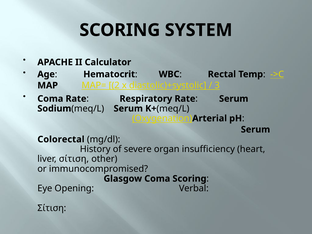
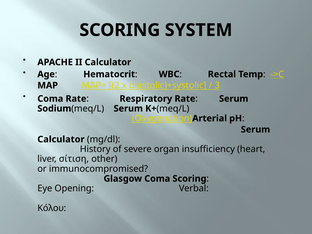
Colorectal at (61, 139): Colorectal -> Calculator
Σίτιση at (52, 208): Σίτιση -> Κόλου
